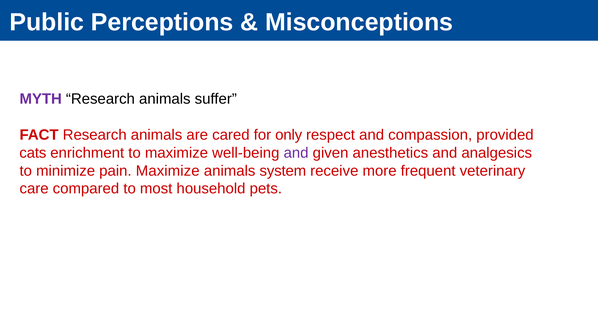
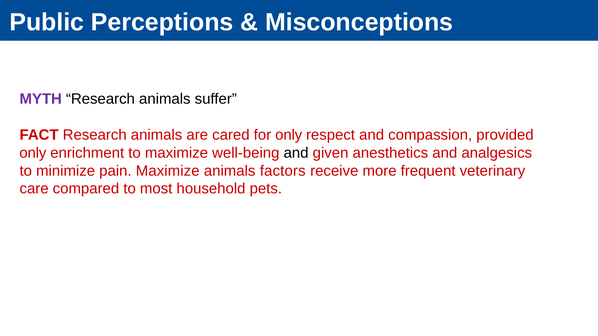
cats at (33, 153): cats -> only
and at (296, 153) colour: purple -> black
system: system -> factors
